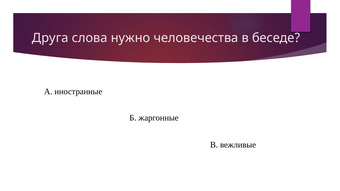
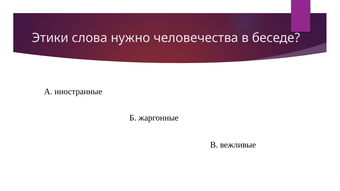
Друга: Друга -> Этики
